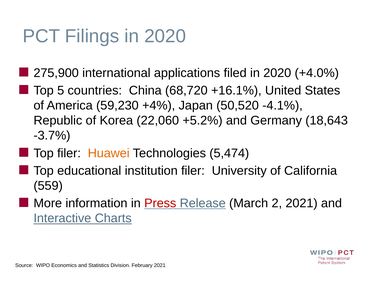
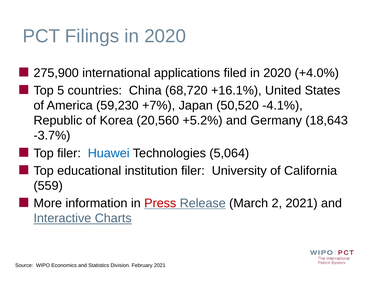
+4%: +4% -> +7%
22,060: 22,060 -> 20,560
Huawei colour: orange -> blue
5,474: 5,474 -> 5,064
